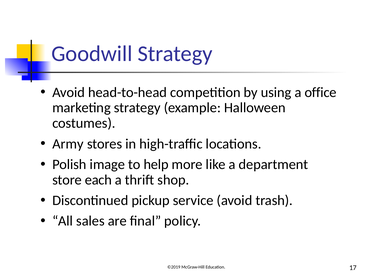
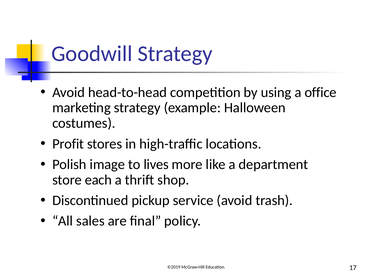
Army: Army -> Profit
help: help -> lives
